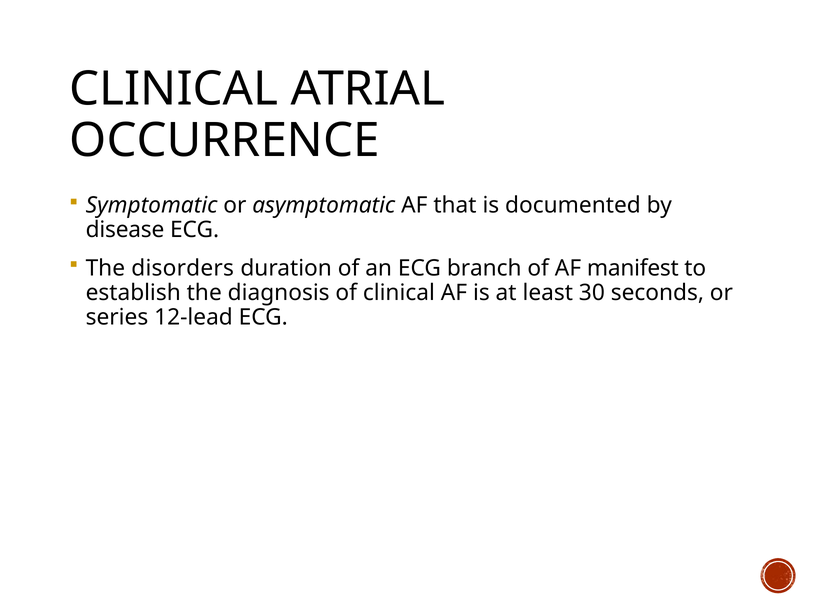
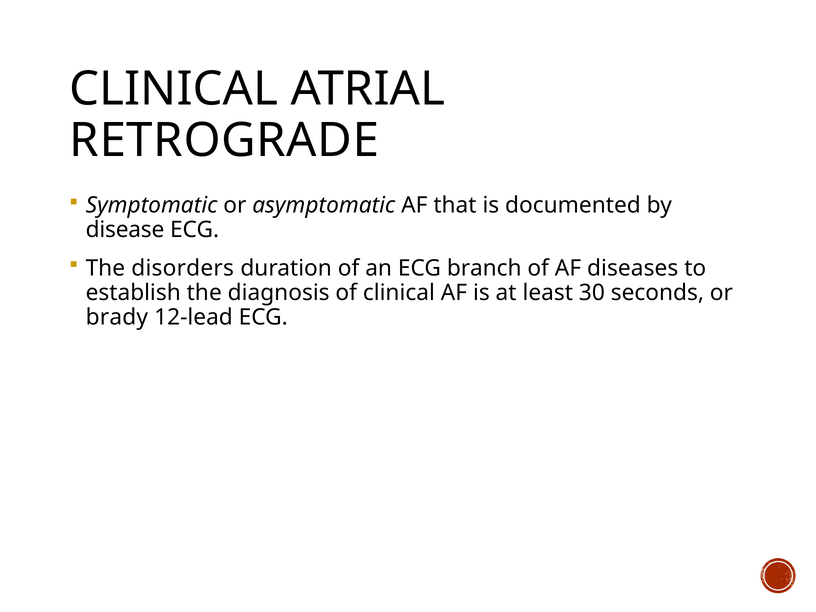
OCCURRENCE: OCCURRENCE -> RETROGRADE
manifest: manifest -> diseases
series: series -> brady
